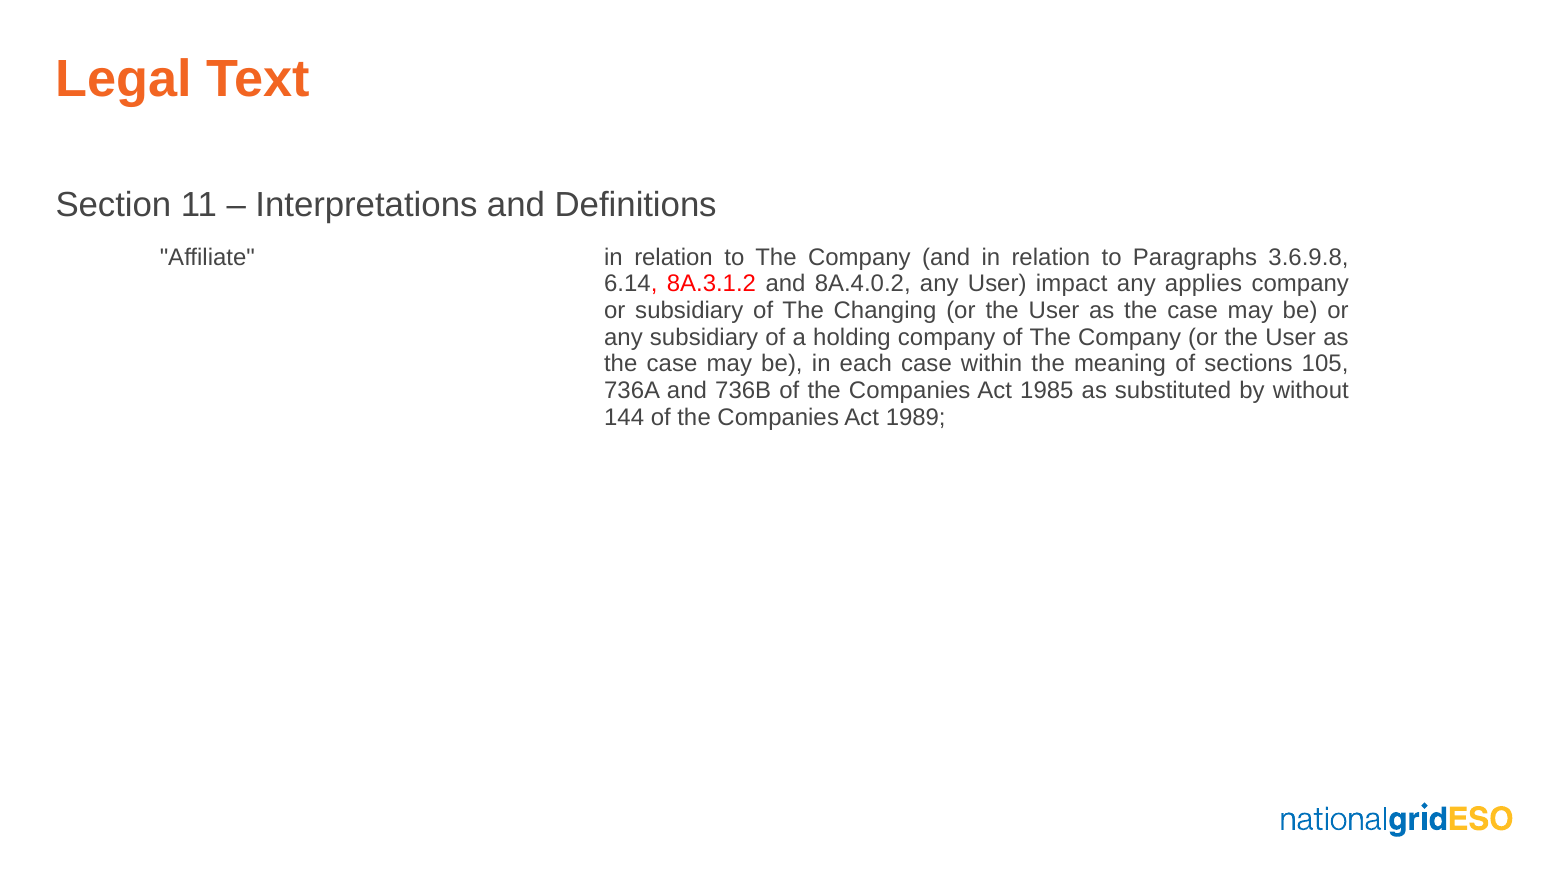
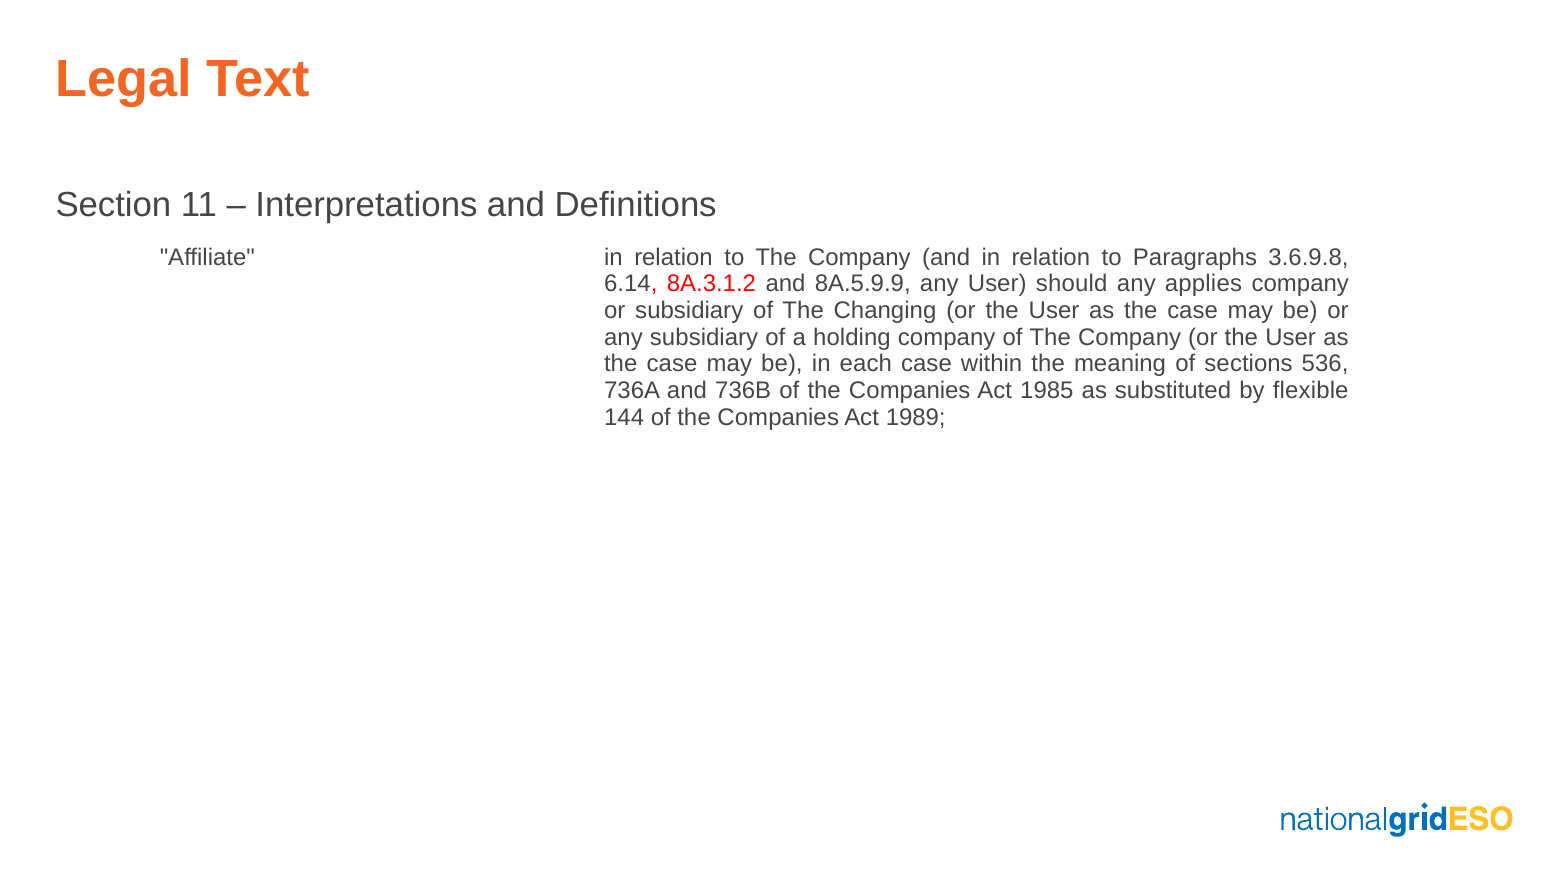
8A.4.0.2: 8A.4.0.2 -> 8A.5.9.9
impact: impact -> should
105: 105 -> 536
without: without -> flexible
